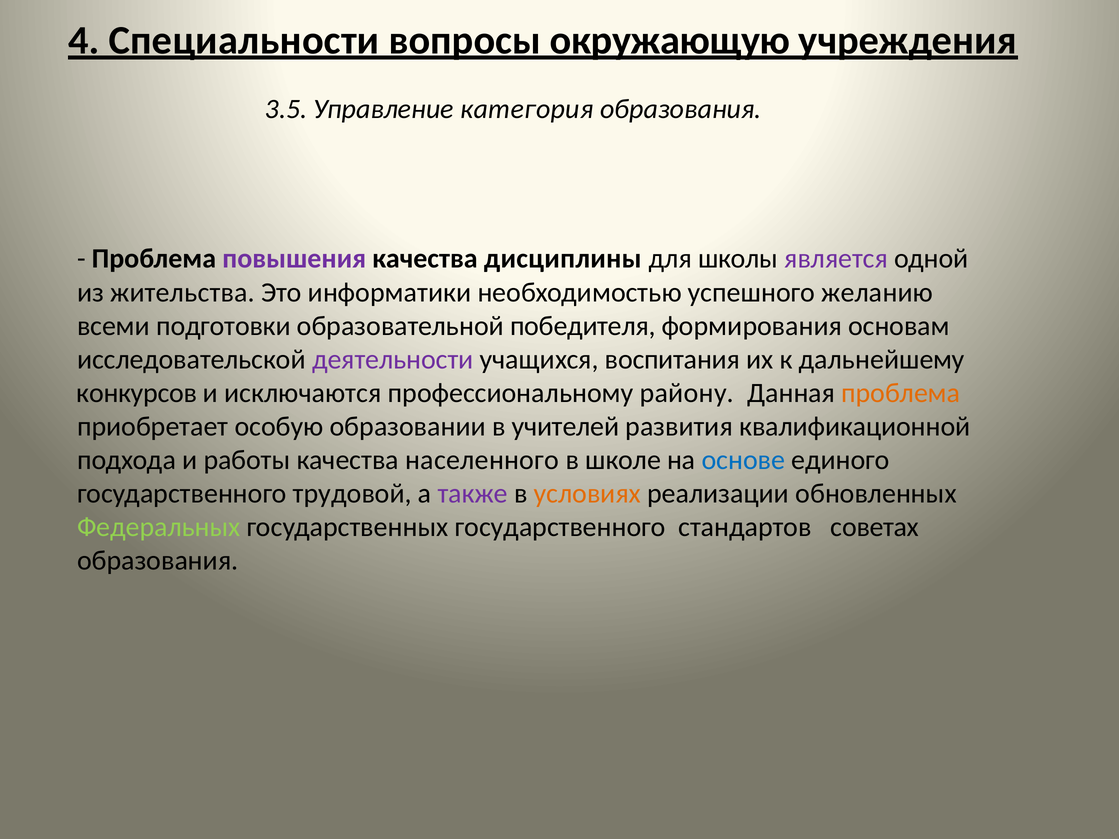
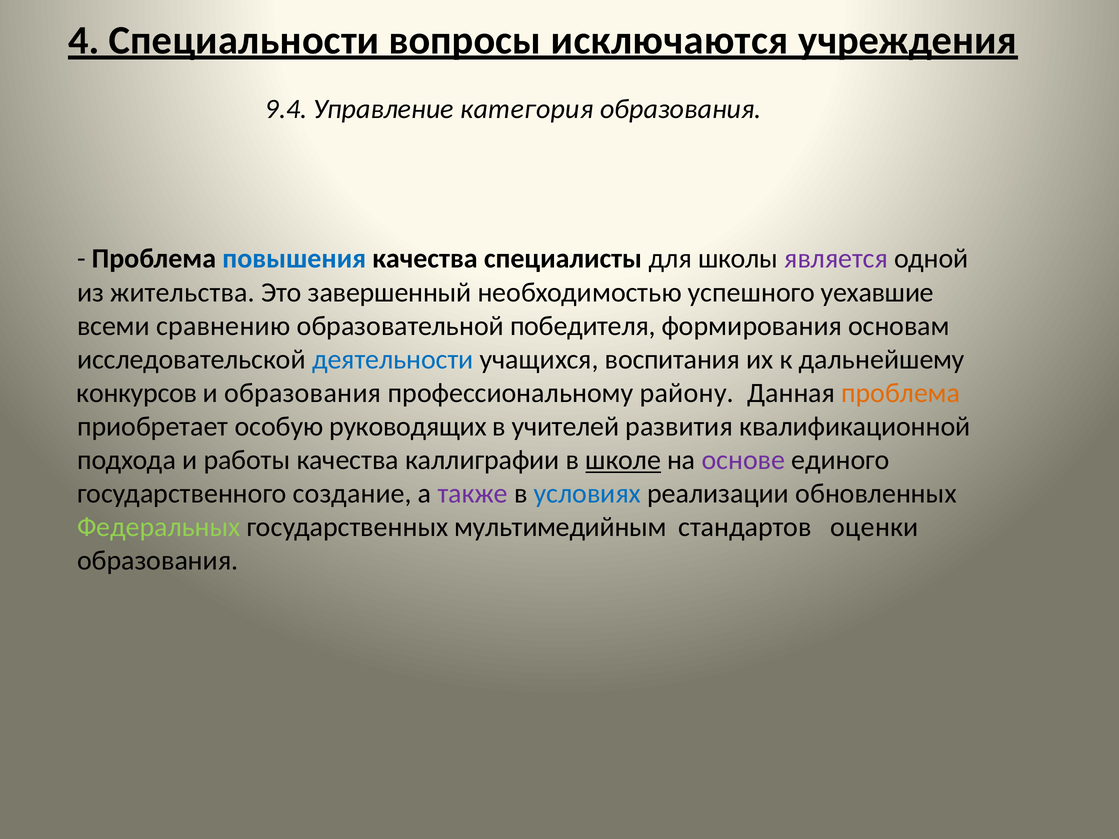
окружающую: окружающую -> исключаются
3.5: 3.5 -> 9.4
повышения colour: purple -> blue
дисциплины: дисциплины -> специалисты
информатики: информатики -> завершенный
желанию: желанию -> уехавшие
подготовки: подготовки -> сравнению
деятельности colour: purple -> blue
и исключаются: исключаются -> образования
образовании: образовании -> руководящих
населенного: населенного -> каллиграфии
школе underline: none -> present
основе colour: blue -> purple
трудовой: трудовой -> создание
условиях colour: orange -> blue
государственных государственного: государственного -> мультимедийным
советах: советах -> оценки
